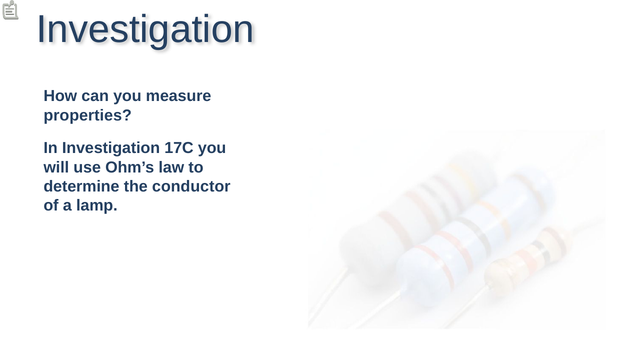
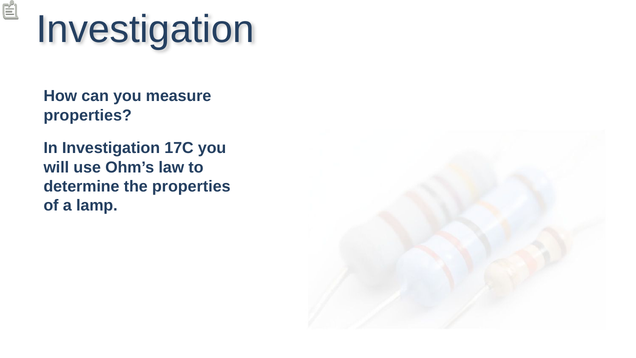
the conductor: conductor -> properties
